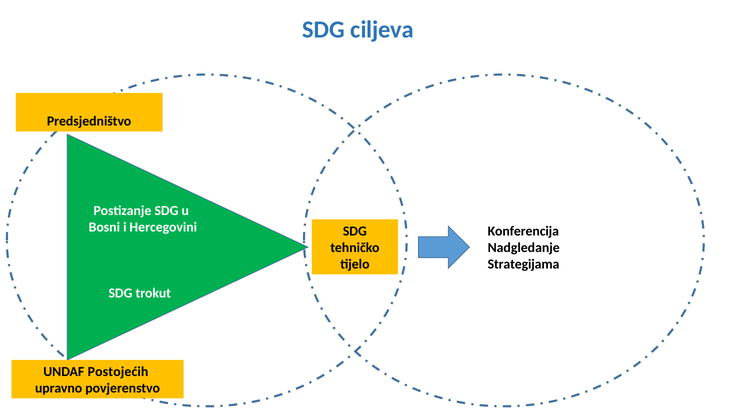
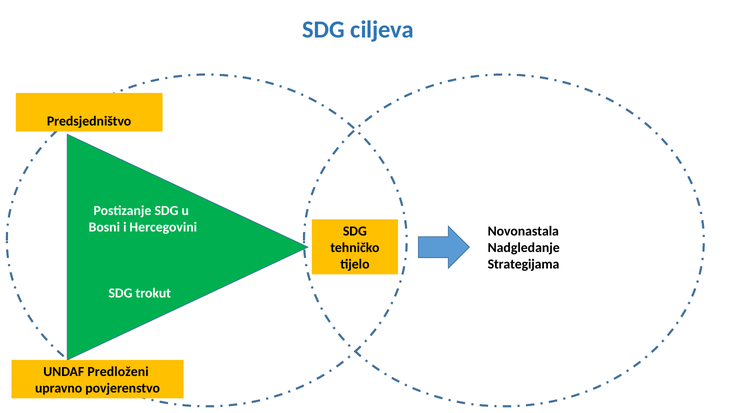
Konferencija: Konferencija -> Novonastala
Postojećih: Postojećih -> Predloženi
